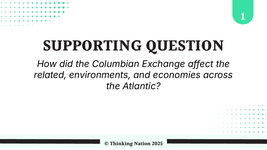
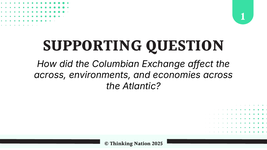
related at (50, 75): related -> across
